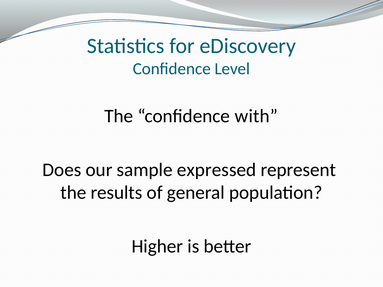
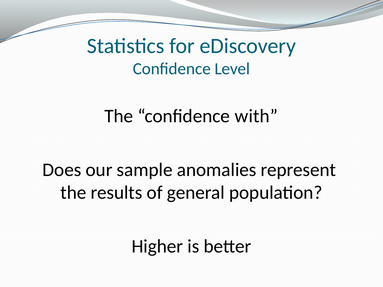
expressed: expressed -> anomalies
